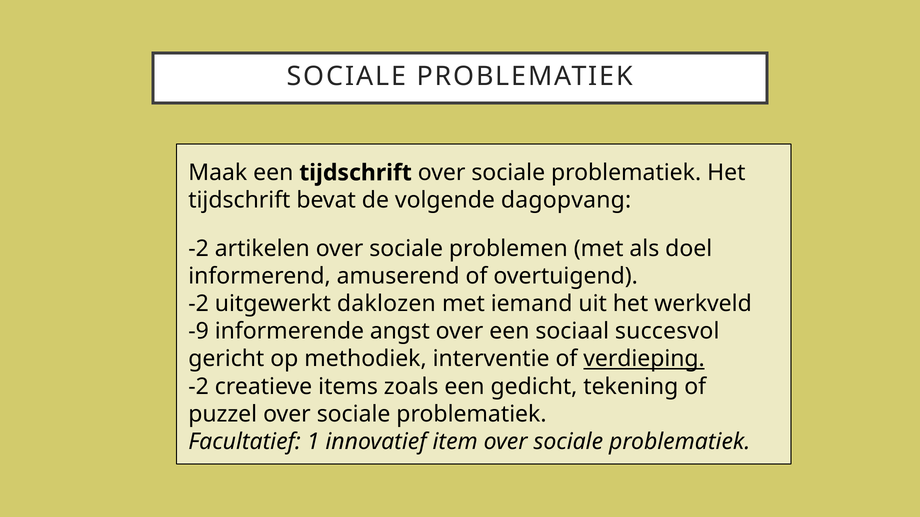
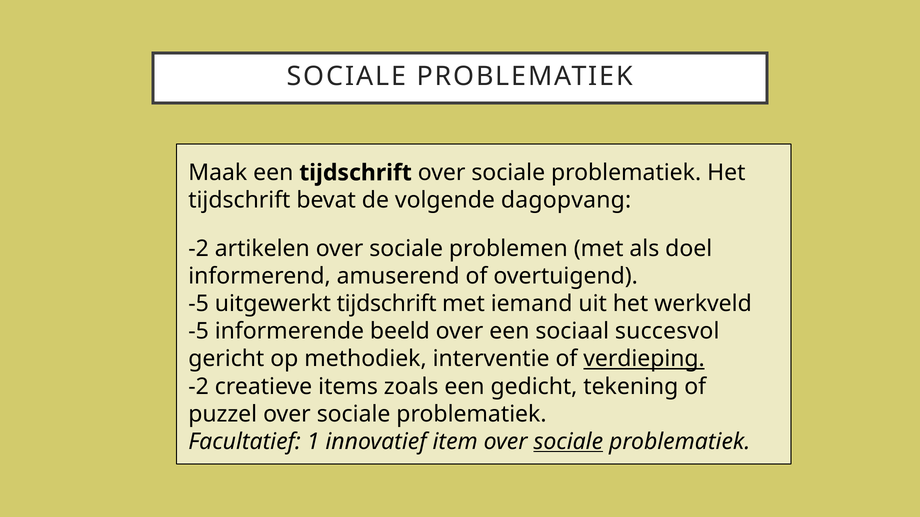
-2 at (199, 304): -2 -> -5
uitgewerkt daklozen: daklozen -> tijdschrift
-9 at (199, 332): -9 -> -5
angst: angst -> beeld
sociale at (568, 442) underline: none -> present
